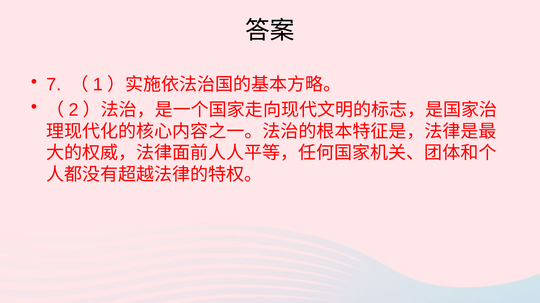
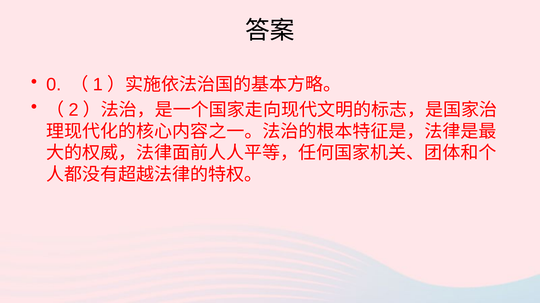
7: 7 -> 0
